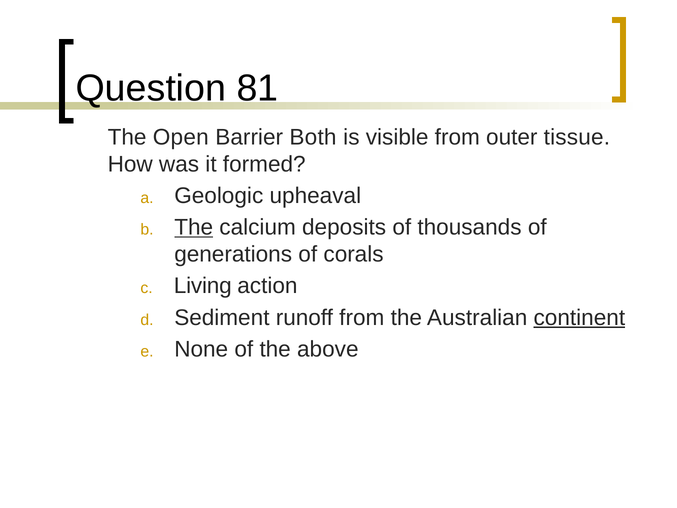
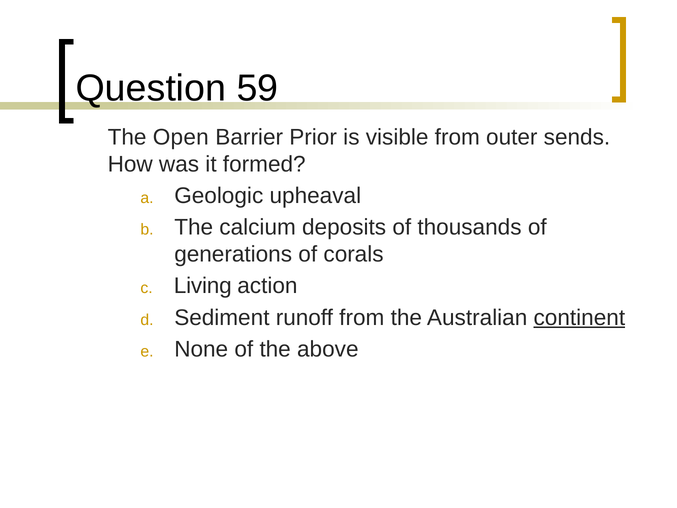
81: 81 -> 59
Both: Both -> Prior
tissue: tissue -> sends
The at (194, 227) underline: present -> none
